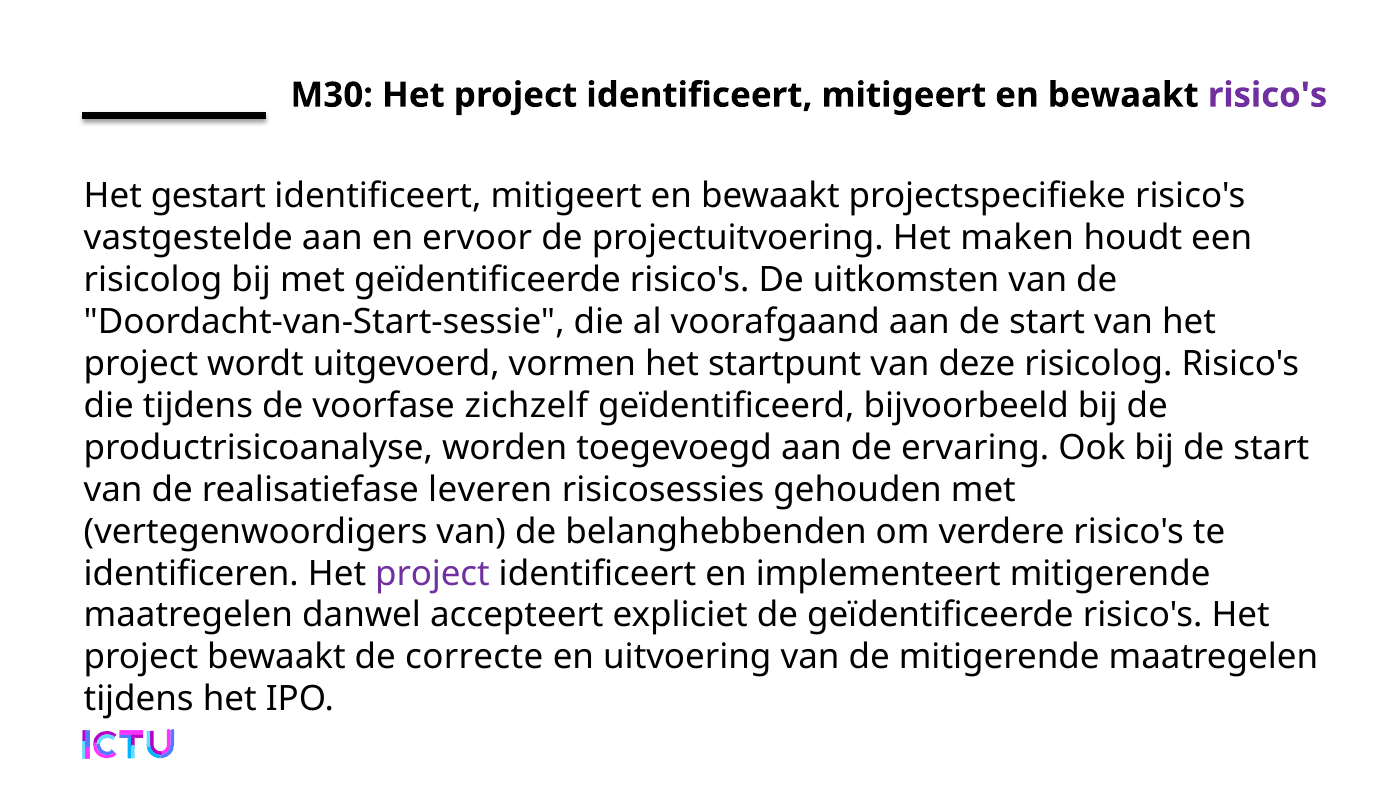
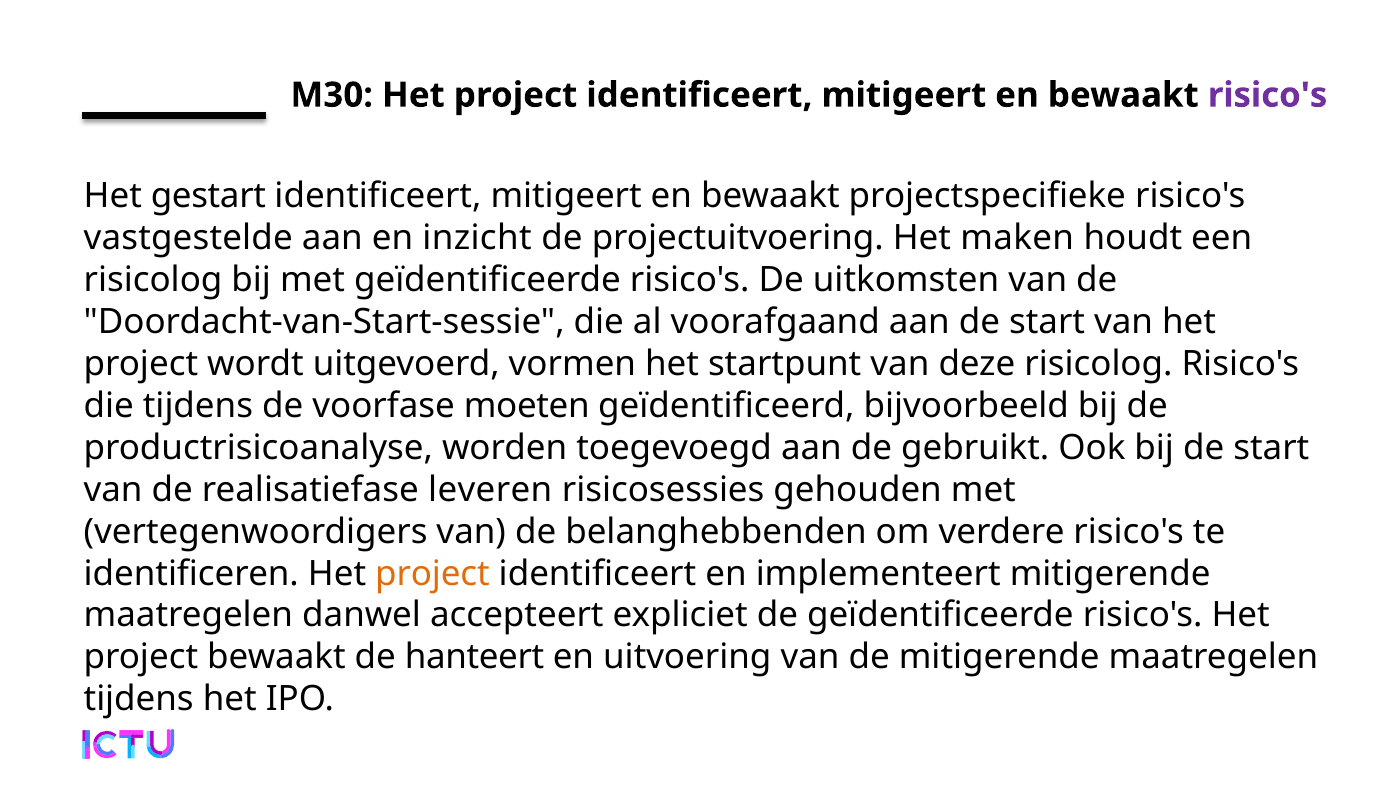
ervoor: ervoor -> inzicht
zichzelf: zichzelf -> moeten
ervaring: ervaring -> gebruikt
project at (432, 574) colour: purple -> orange
correcte: correcte -> hanteert
